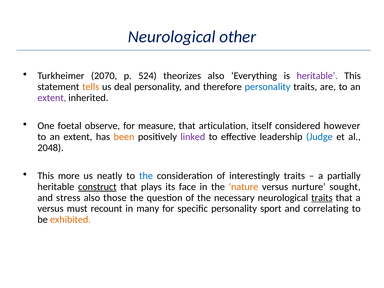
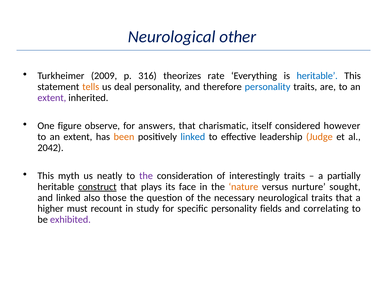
2070: 2070 -> 2009
524: 524 -> 316
theorizes also: also -> rate
heritable at (317, 76) colour: purple -> blue
foetal: foetal -> figure
measure: measure -> answers
articulation: articulation -> charismatic
linked at (193, 137) colour: purple -> blue
Judge colour: blue -> orange
2048: 2048 -> 2042
more: more -> myth
the at (146, 176) colour: blue -> purple
and stress: stress -> linked
traits at (322, 198) underline: present -> none
versus at (50, 209): versus -> higher
many: many -> study
sport: sport -> fields
exhibited colour: orange -> purple
